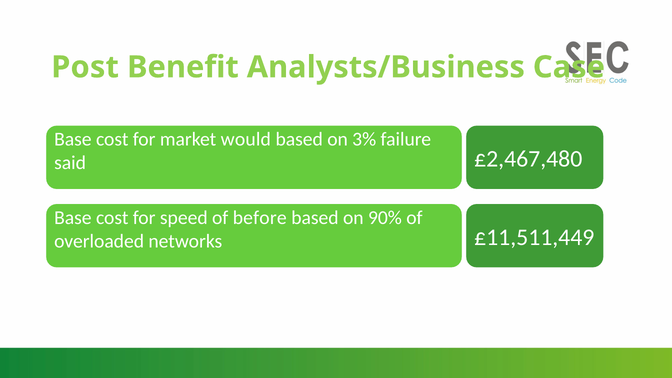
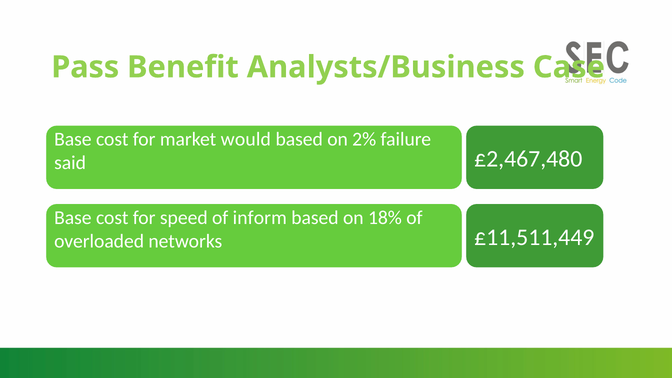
Post: Post -> Pass
3%: 3% -> 2%
before: before -> inform
90%: 90% -> 18%
